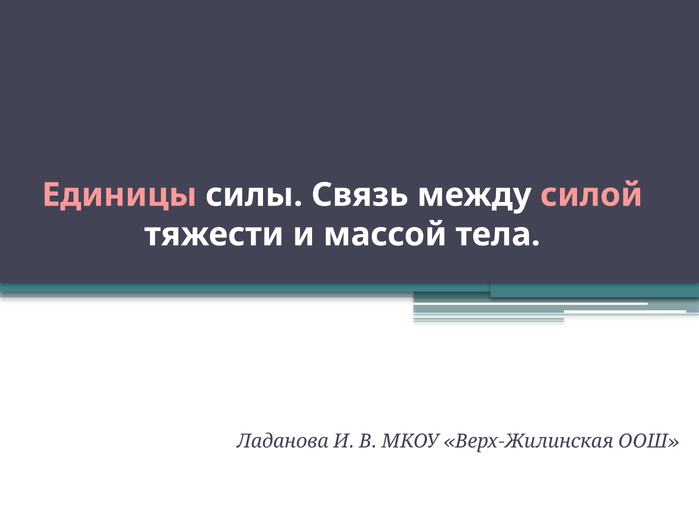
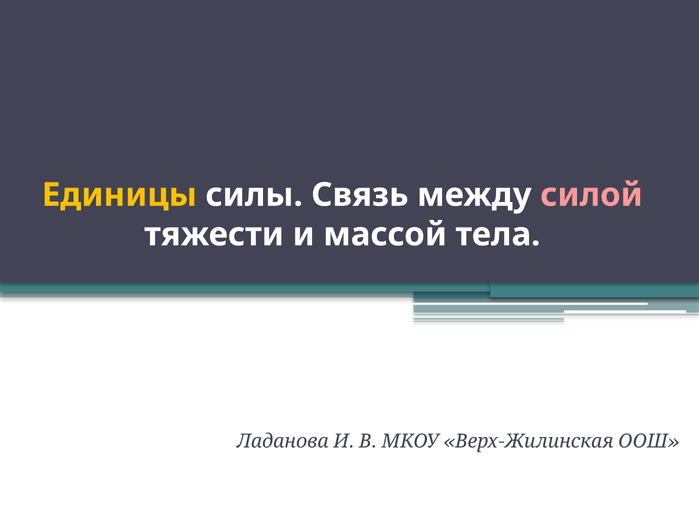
Единицы colour: pink -> yellow
